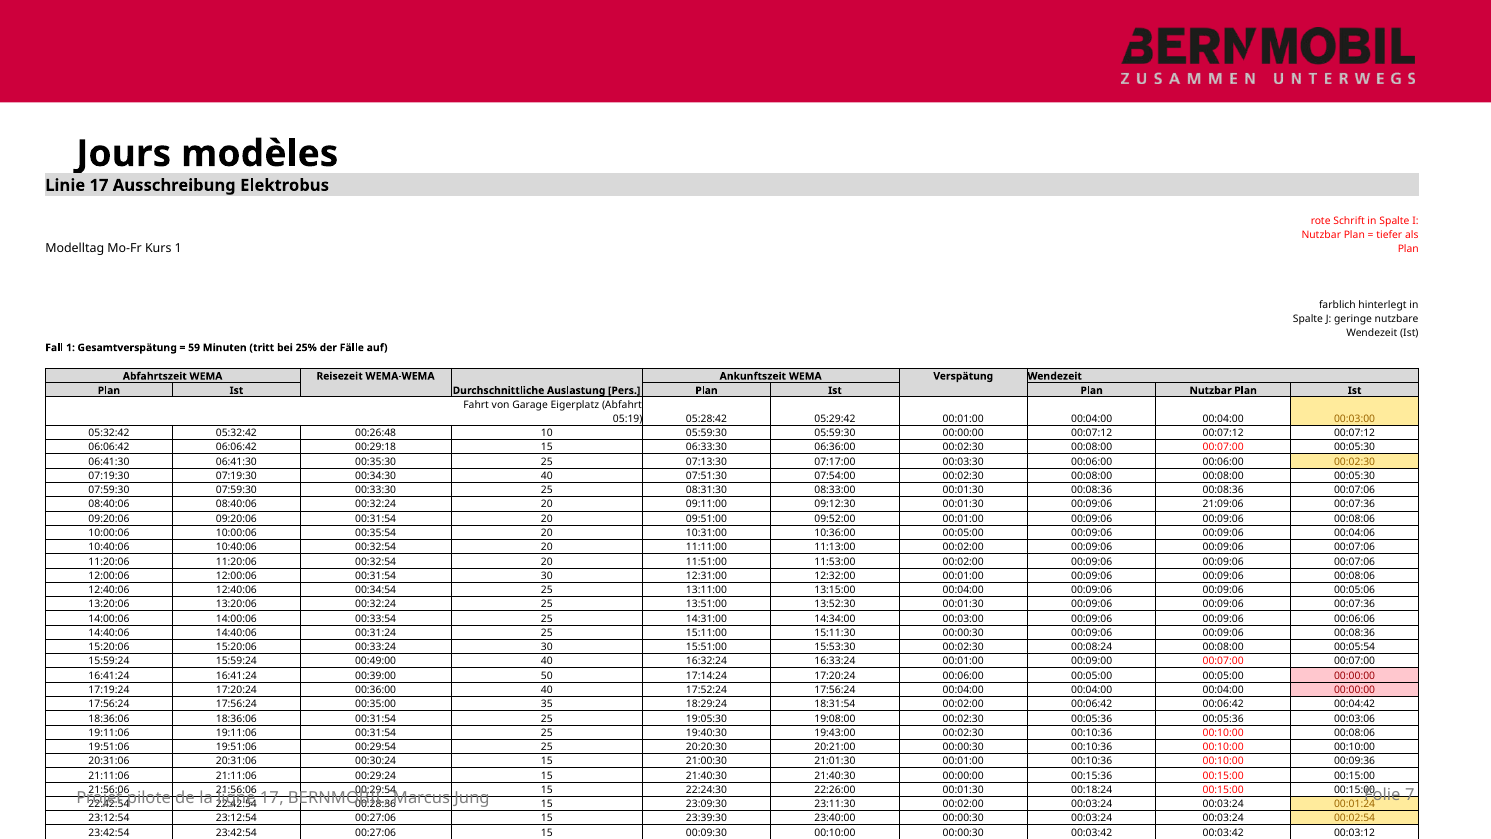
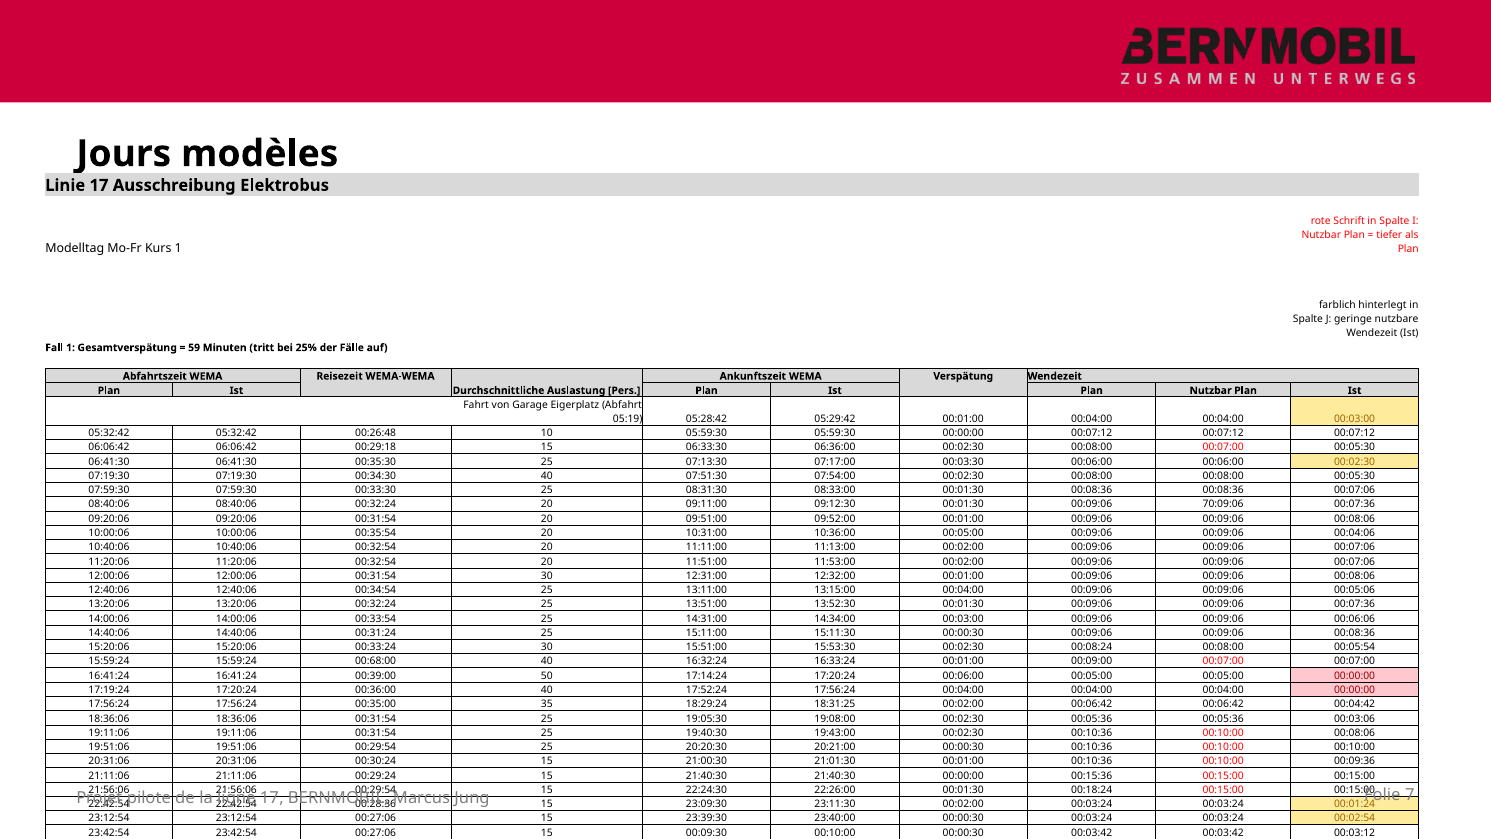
21:09:06: 21:09:06 -> 70:09:06
00:49:00: 00:49:00 -> 00:68:00
18:31:54: 18:31:54 -> 18:31:25
